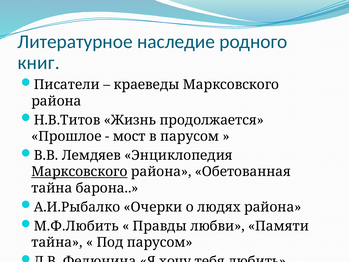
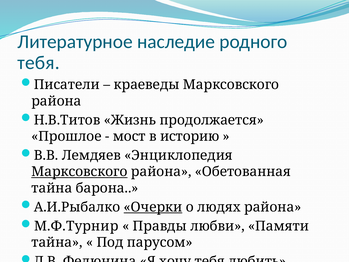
книг at (39, 63): книг -> тебя
в парусом: парусом -> историю
Очерки underline: none -> present
М.Ф.Любить: М.Ф.Любить -> М.Ф.Турнир
